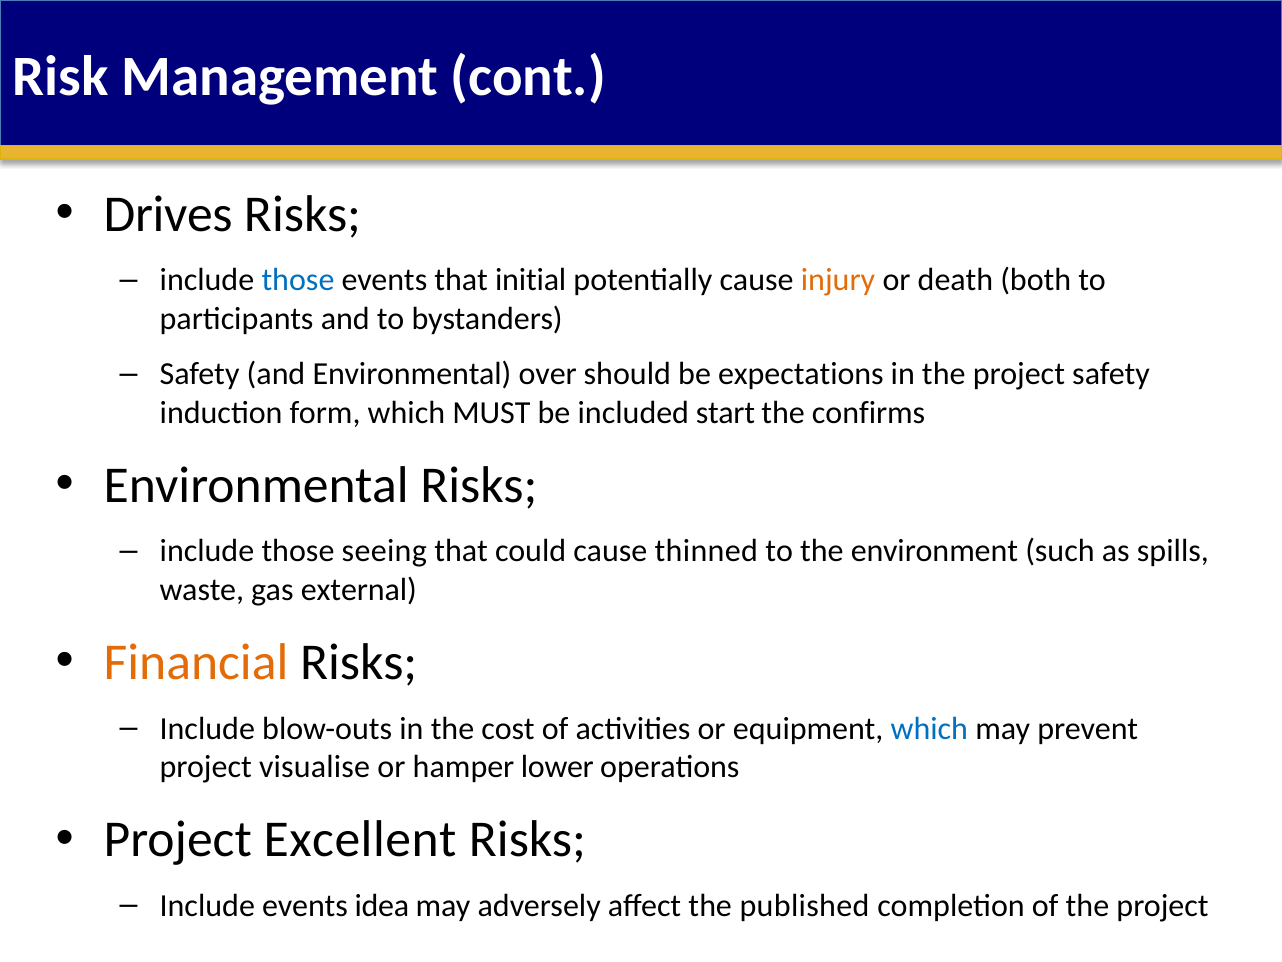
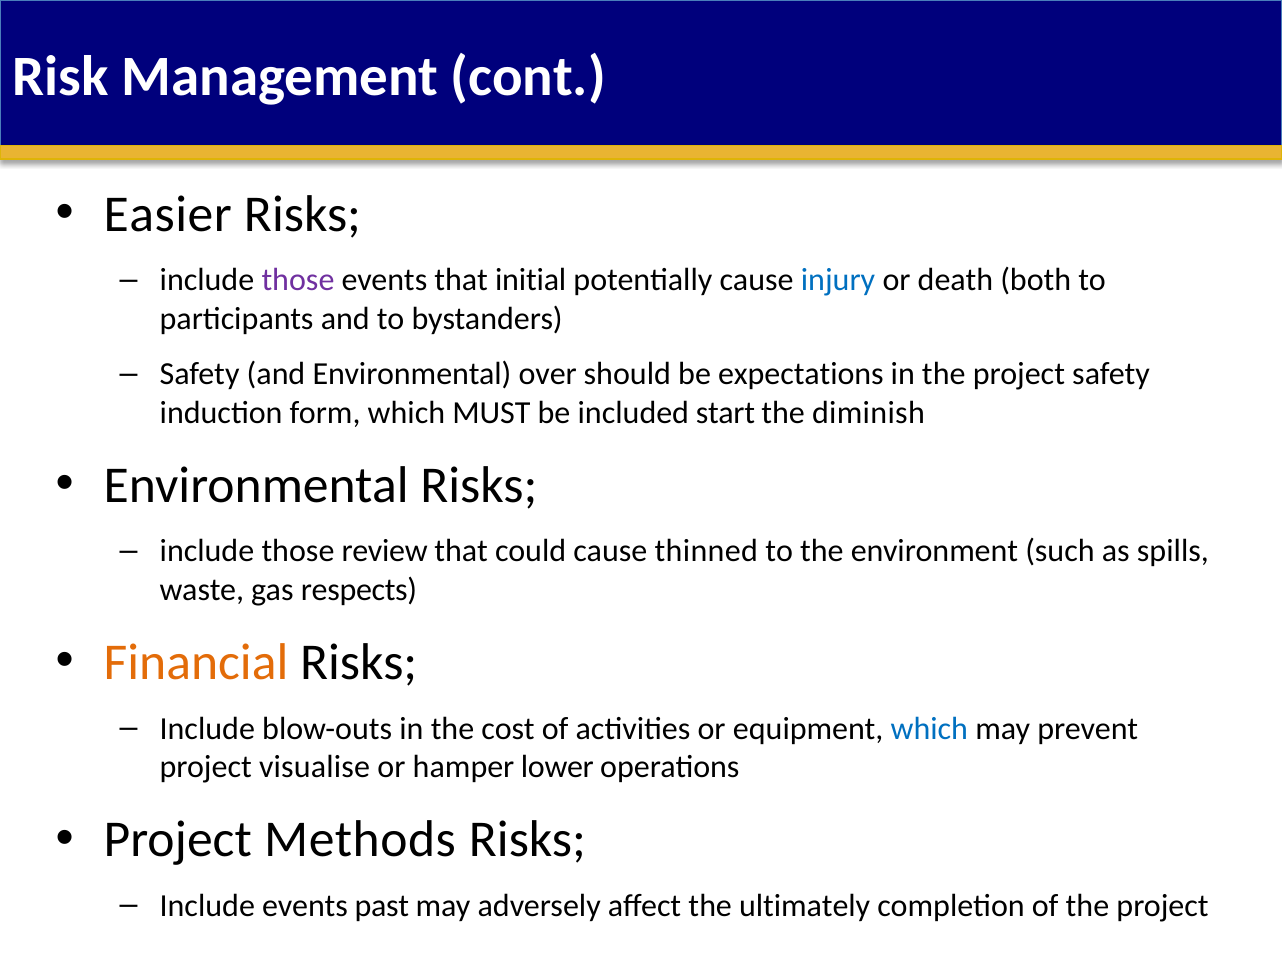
Drives: Drives -> Easier
those at (298, 280) colour: blue -> purple
injury colour: orange -> blue
confirms: confirms -> diminish
seeing: seeing -> review
external: external -> respects
Excellent: Excellent -> Methods
idea: idea -> past
published: published -> ultimately
